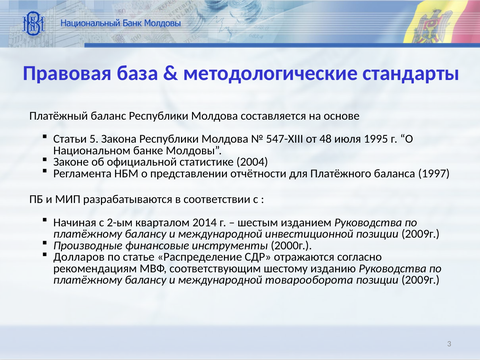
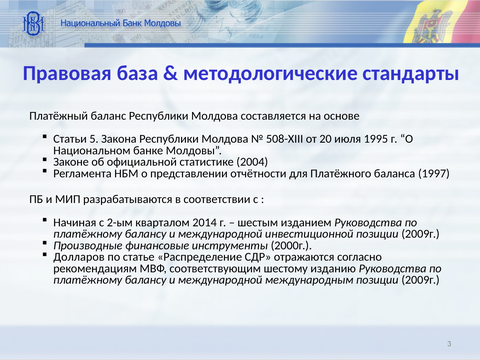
547-XIII: 547-XIII -> 508-XIII
48: 48 -> 20
товарооборота: товарооборота -> международным
